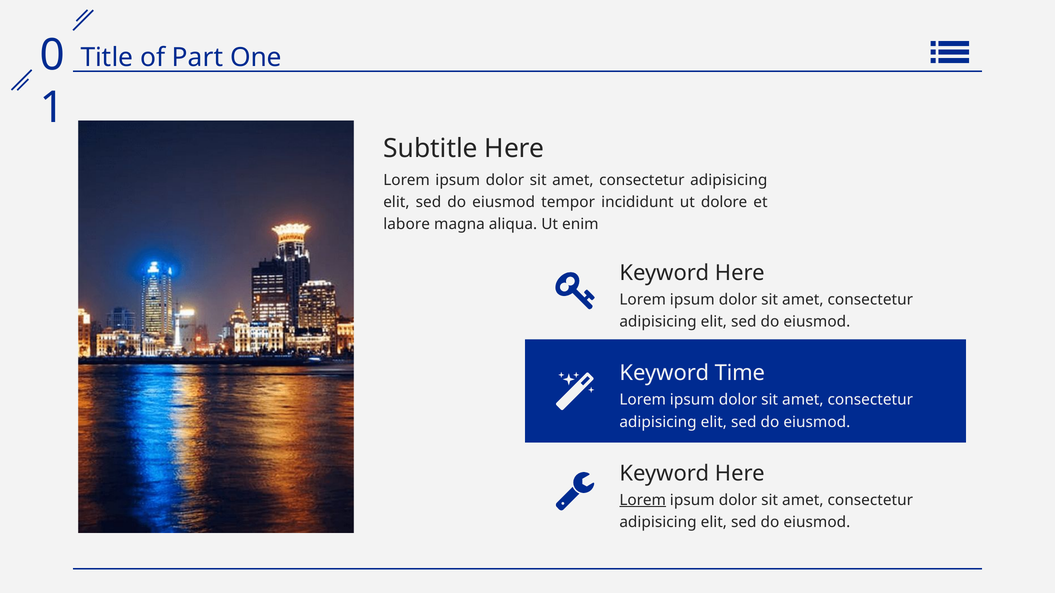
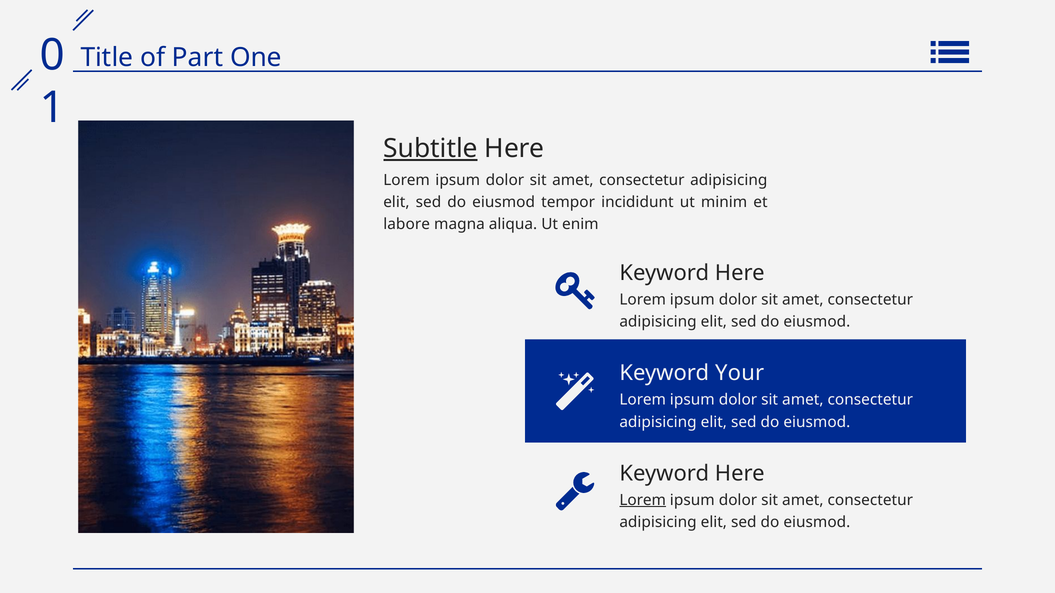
Subtitle underline: none -> present
dolore: dolore -> minim
Time: Time -> Your
